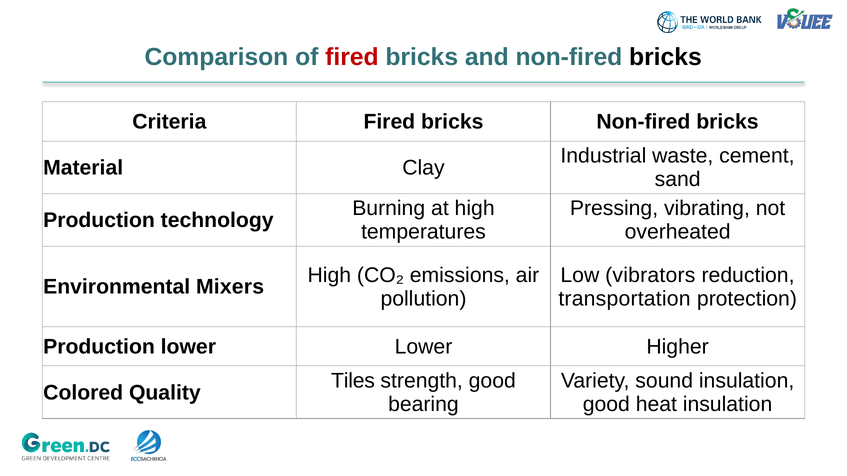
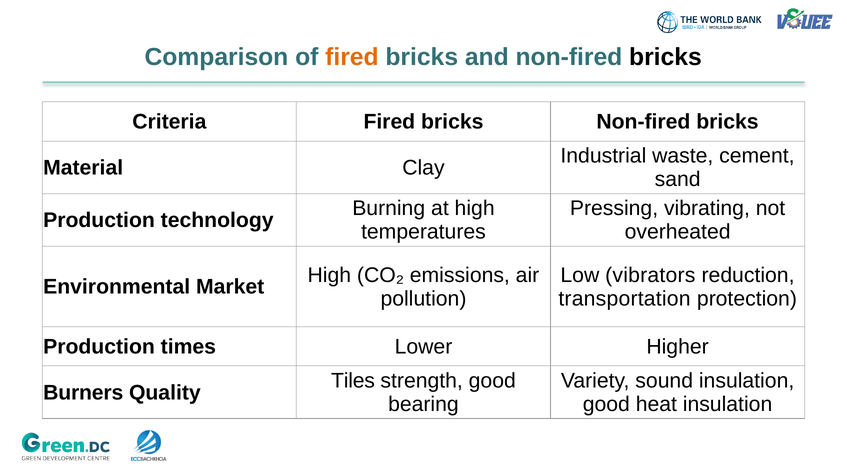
fired at (352, 57) colour: red -> orange
Mixers: Mixers -> Market
Production lower: lower -> times
Colored: Colored -> Burners
